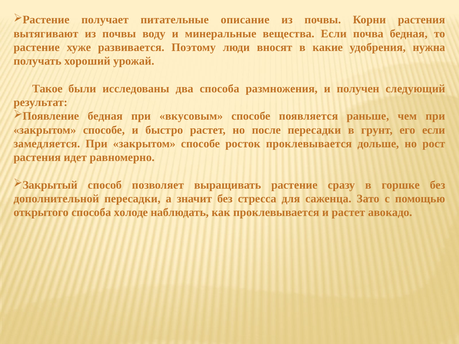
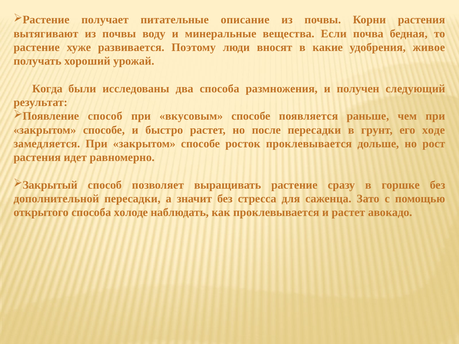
нужна: нужна -> живое
Такое: Такое -> Когда
бедная at (105, 116): бедная -> способ
его если: если -> ходе
